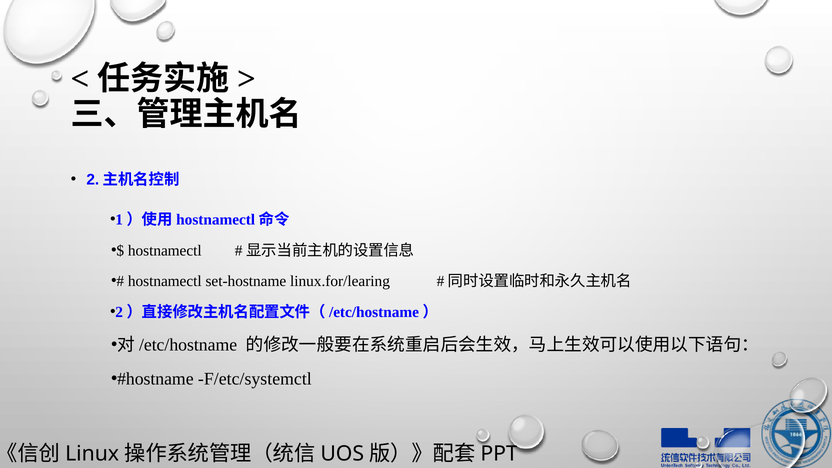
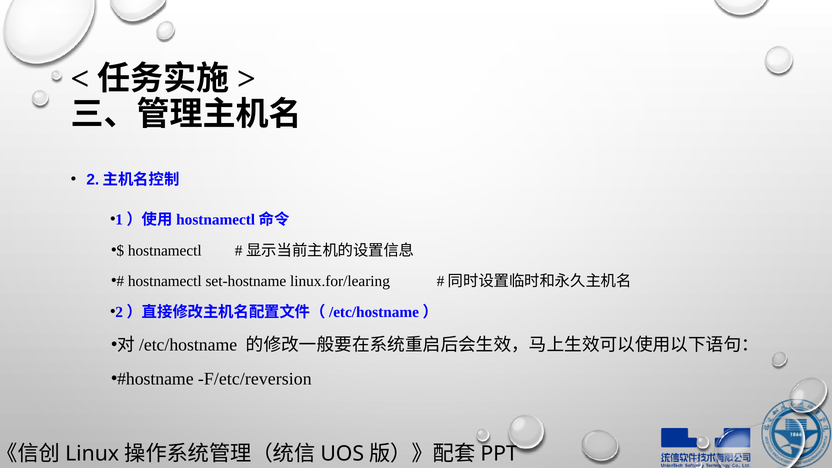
F/etc/systemctl: F/etc/systemctl -> F/etc/reversion
